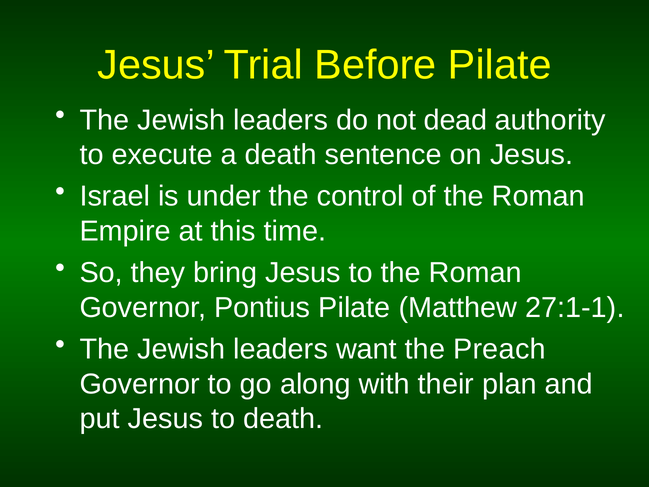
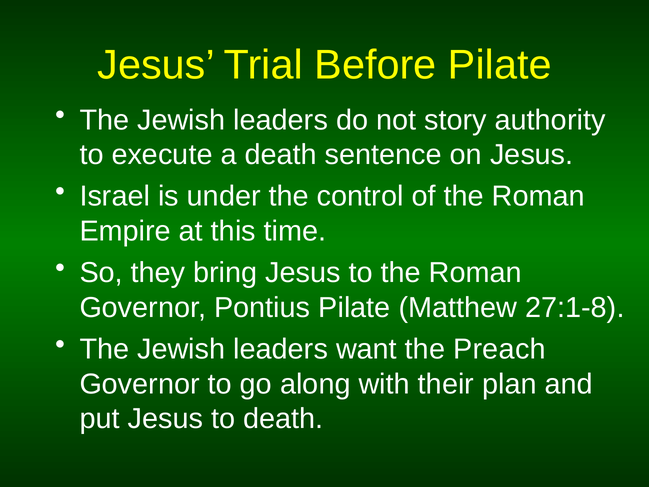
dead: dead -> story
27:1-1: 27:1-1 -> 27:1-8
